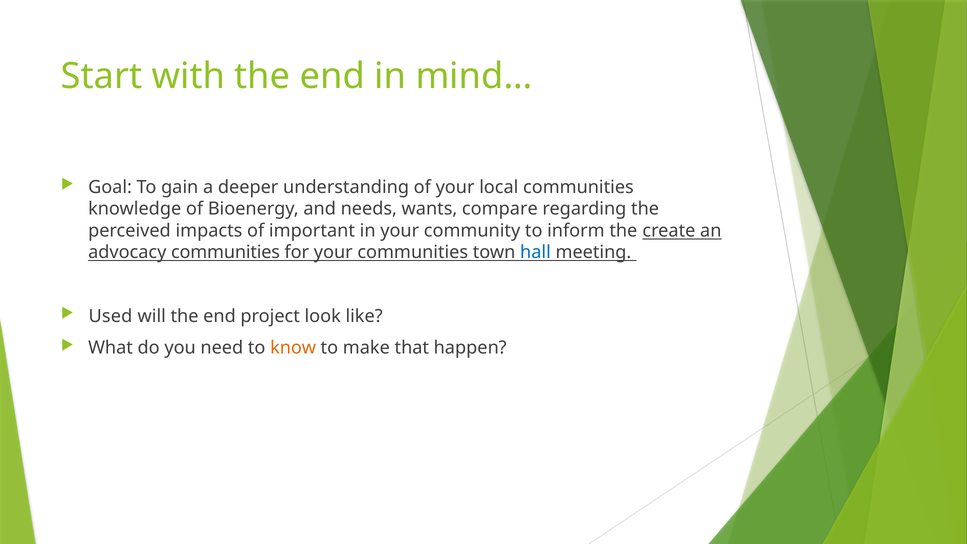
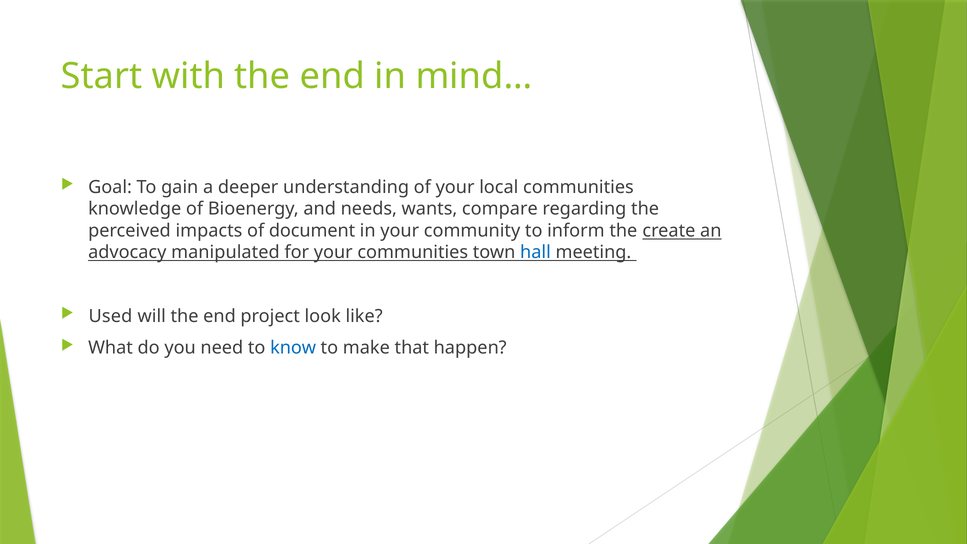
important: important -> document
advocacy communities: communities -> manipulated
know colour: orange -> blue
